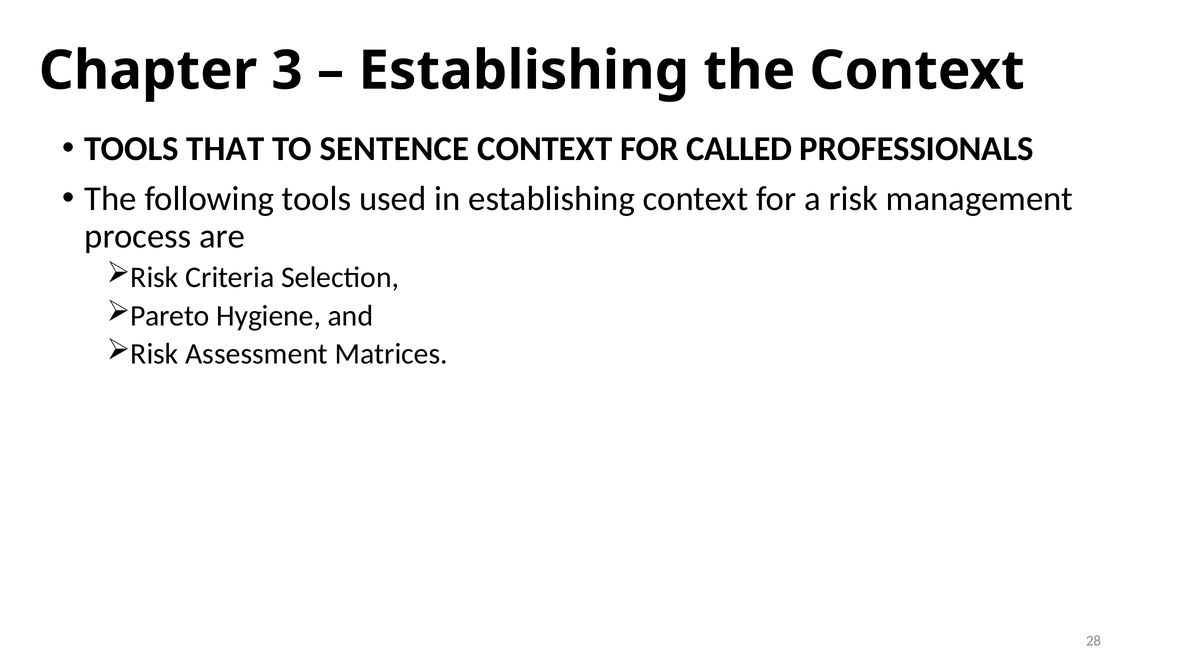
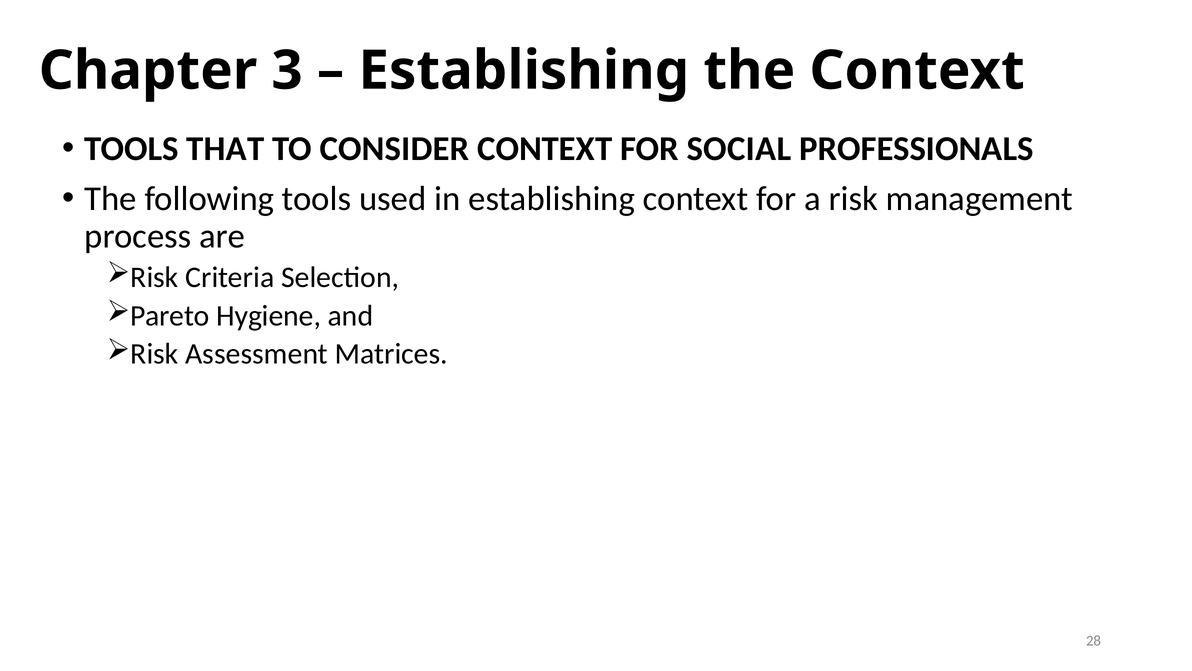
SENTENCE: SENTENCE -> CONSIDER
CALLED: CALLED -> SOCIAL
